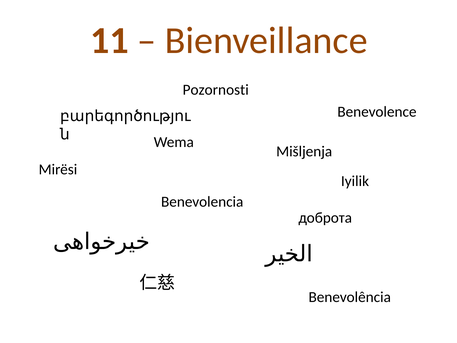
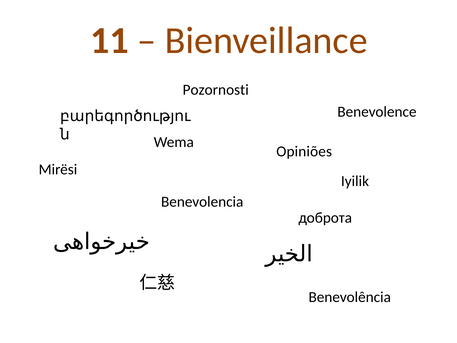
Mišljenja: Mišljenja -> Opiniões
